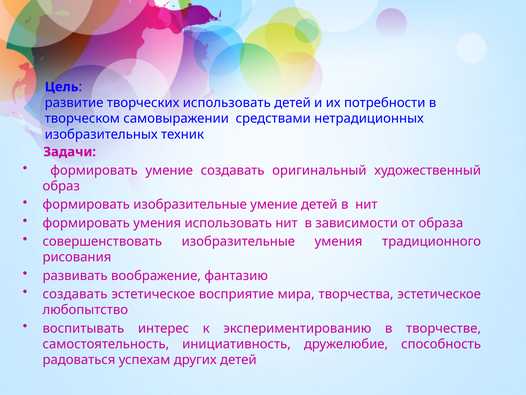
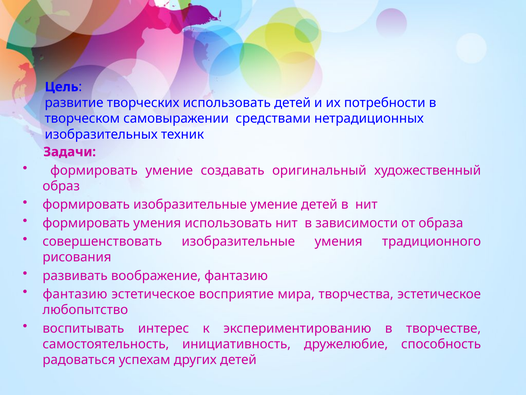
создавать at (75, 294): создавать -> фантазию
